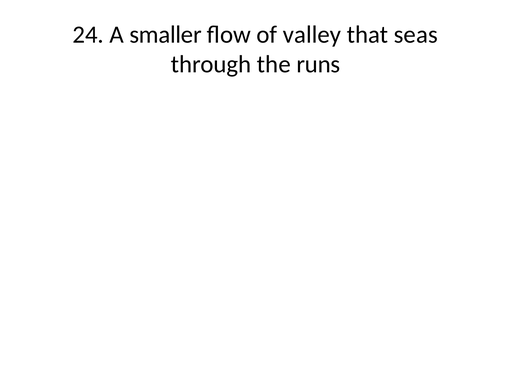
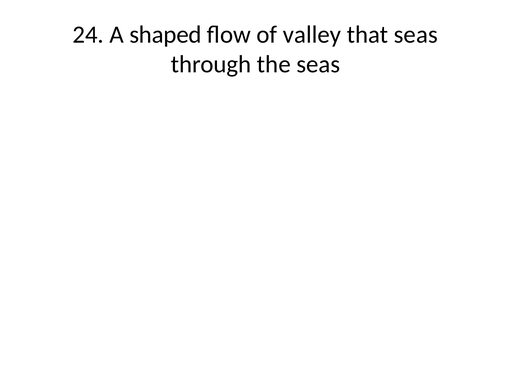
smaller: smaller -> shaped
the runs: runs -> seas
